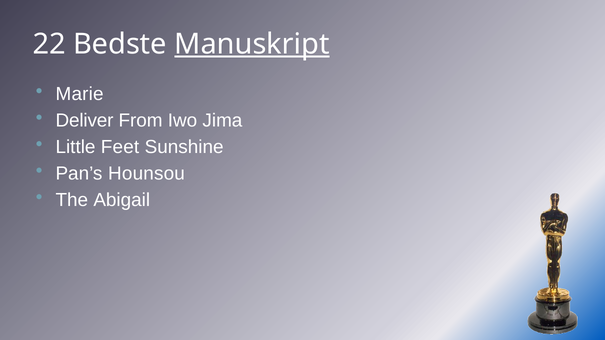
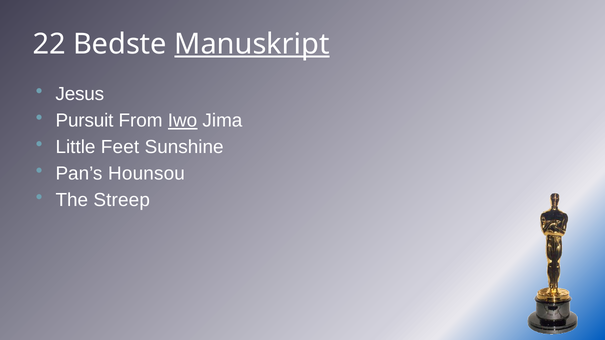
Marie: Marie -> Jesus
Deliver: Deliver -> Pursuit
Iwo underline: none -> present
Abigail: Abigail -> Streep
